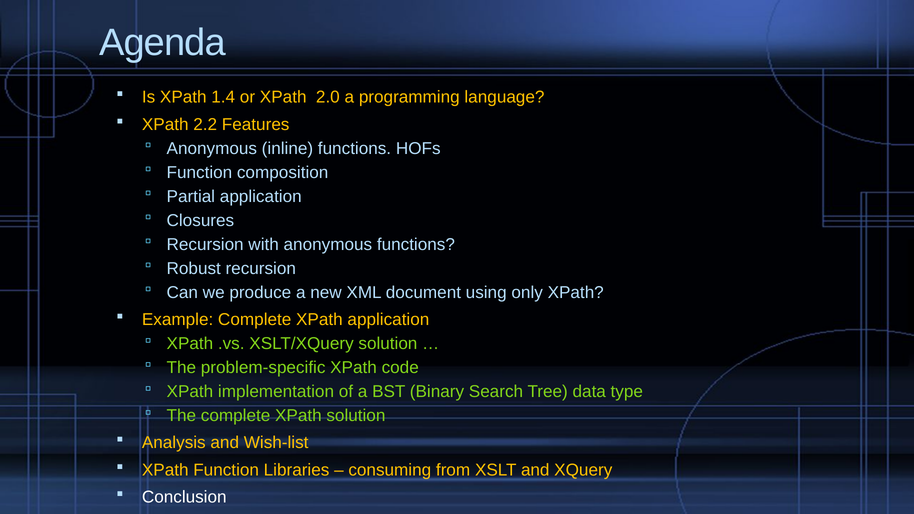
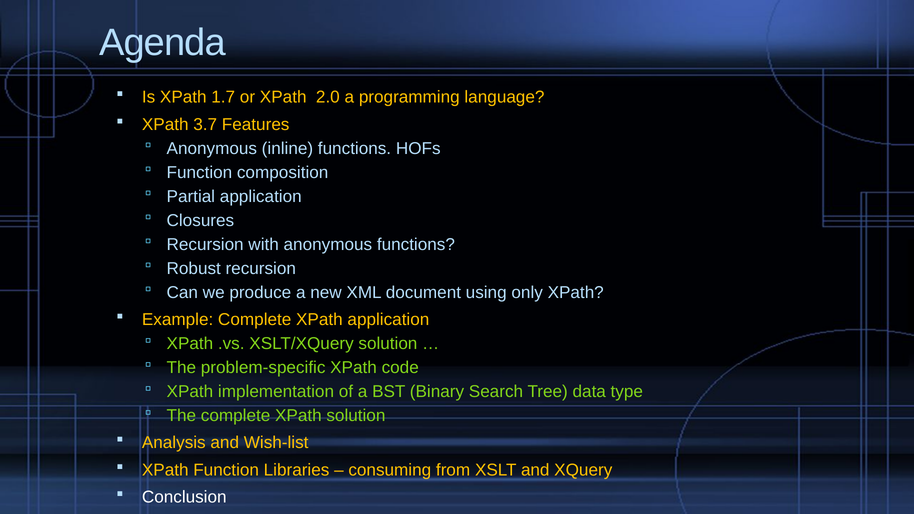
1.4: 1.4 -> 1.7
2.2: 2.2 -> 3.7
